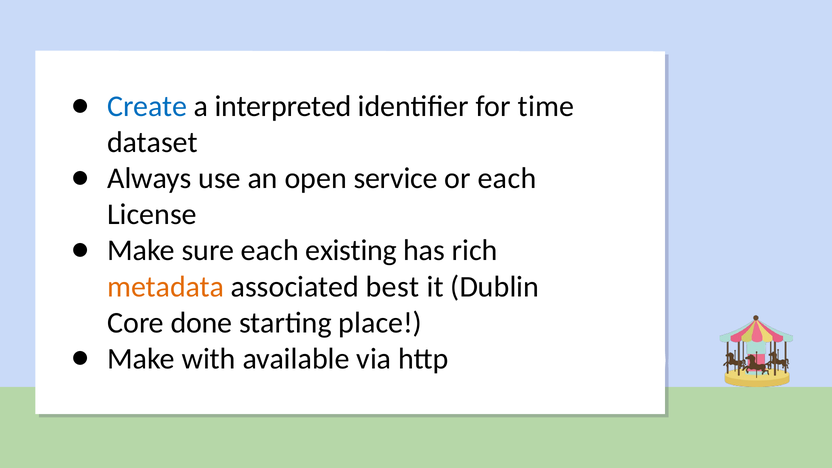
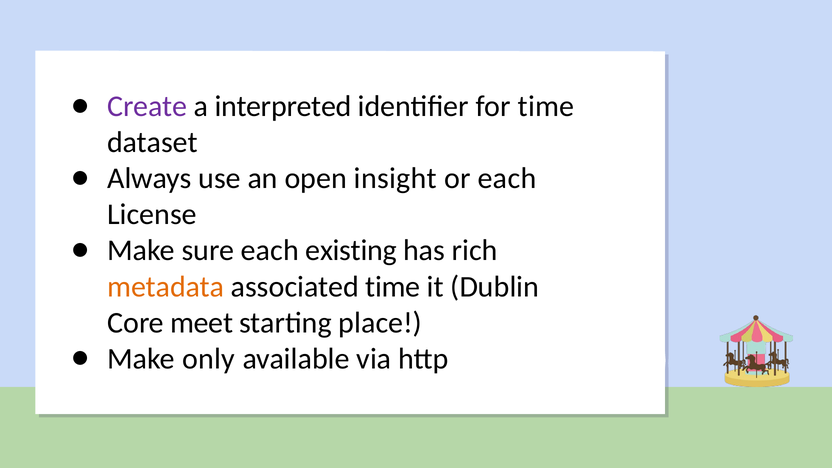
Create colour: blue -> purple
service: service -> insight
associated best: best -> time
done: done -> meet
with: with -> only
